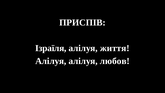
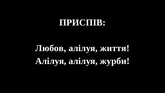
Ізраїля: Ізраїля -> Любов
любов: любов -> журби
